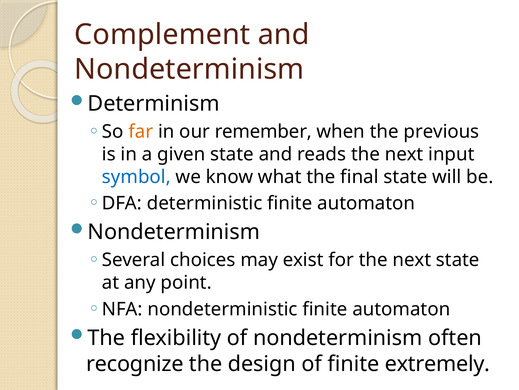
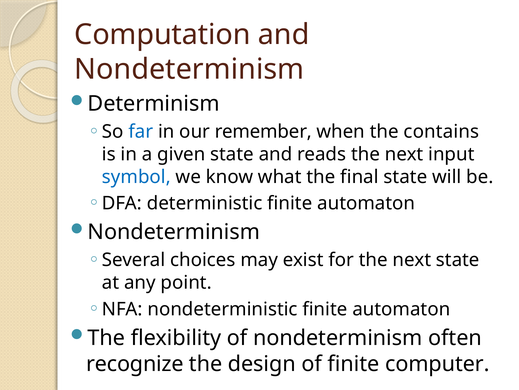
Complement: Complement -> Computation
far colour: orange -> blue
previous: previous -> contains
extremely: extremely -> computer
